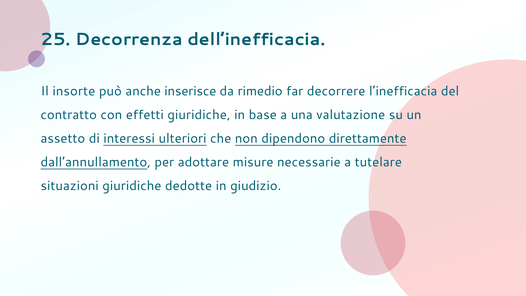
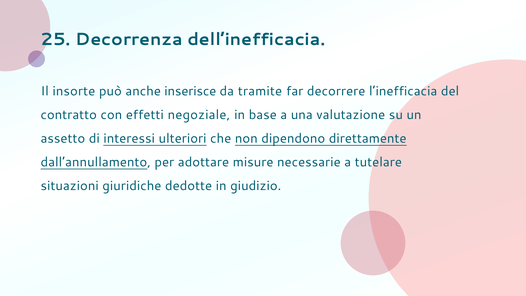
rimedio: rimedio -> tramite
effetti giuridiche: giuridiche -> negoziale
